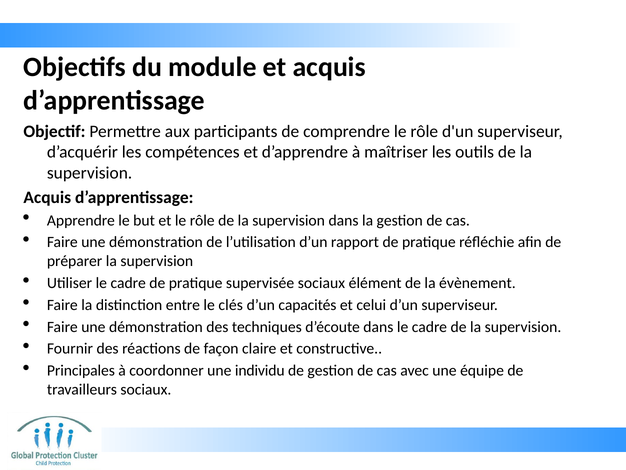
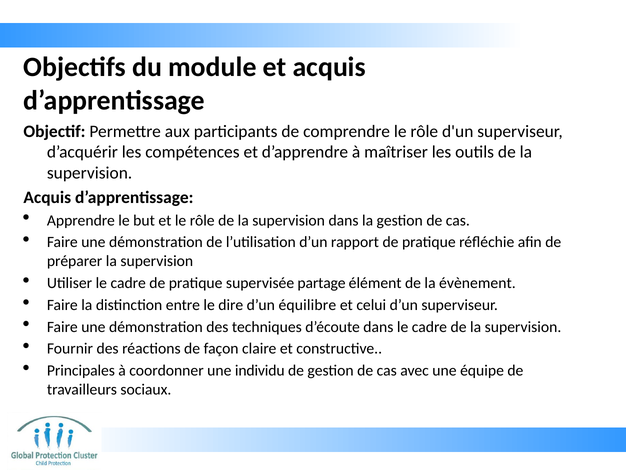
supervisée sociaux: sociaux -> partage
clés: clés -> dire
capacités: capacités -> équilibre
